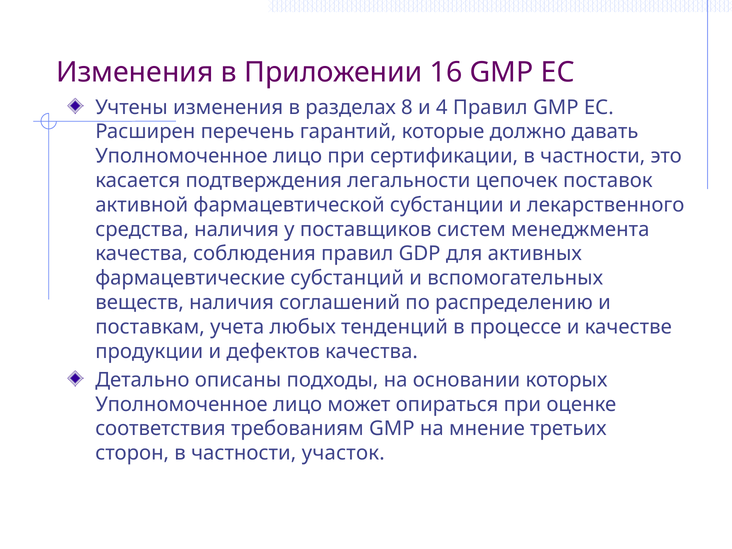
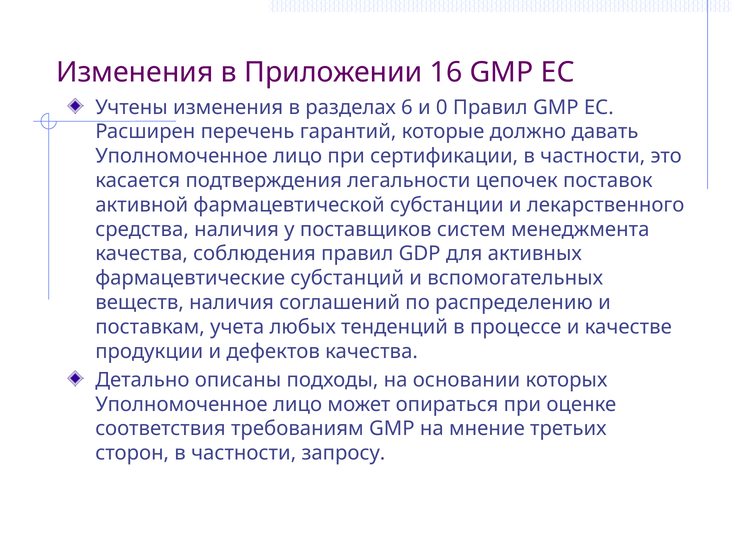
8: 8 -> 6
4: 4 -> 0
участок: участок -> запросу
